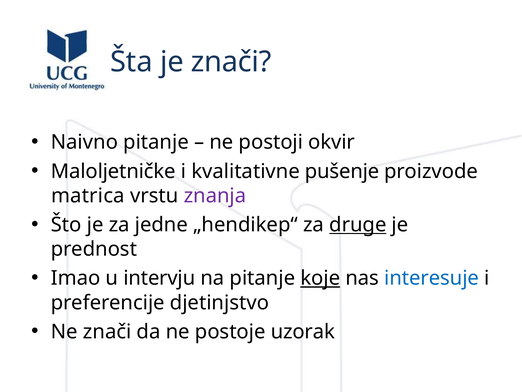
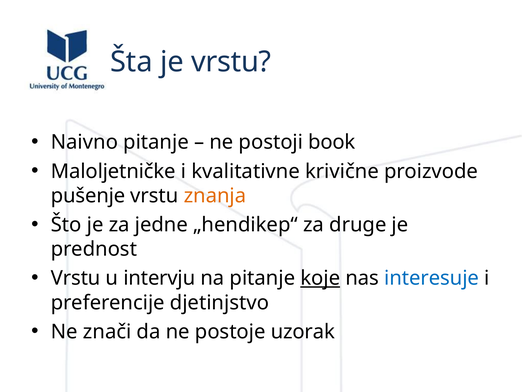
je znači: znači -> vrstu
okvir: okvir -> book
pušenje: pušenje -> krivične
matrica: matrica -> pušenje
znanja colour: purple -> orange
druge underline: present -> none
Imao at (76, 278): Imao -> Vrstu
